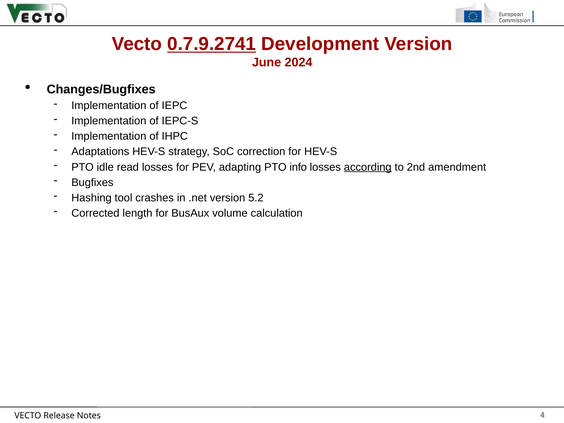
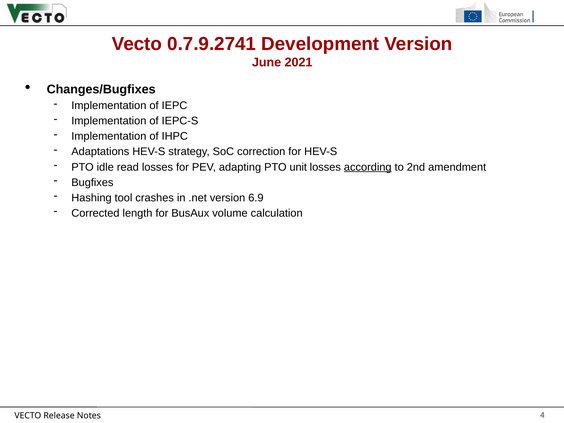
0.7.9.2741 underline: present -> none
2024: 2024 -> 2021
info: info -> unit
5.2: 5.2 -> 6.9
